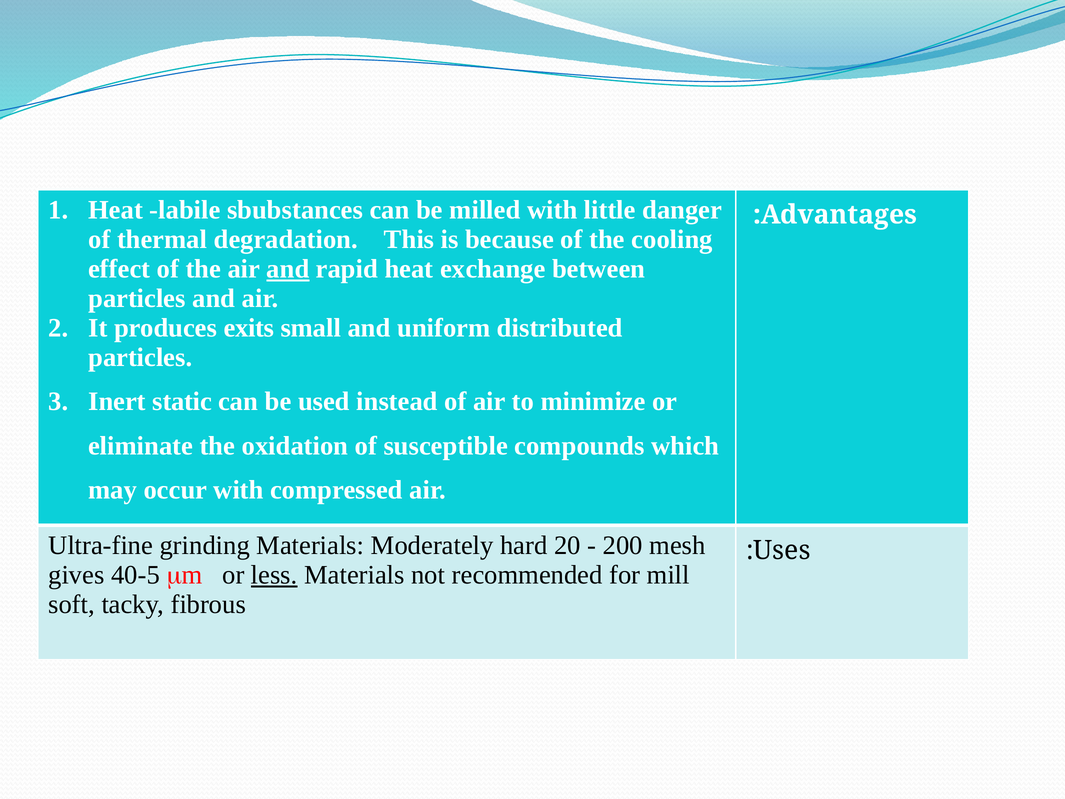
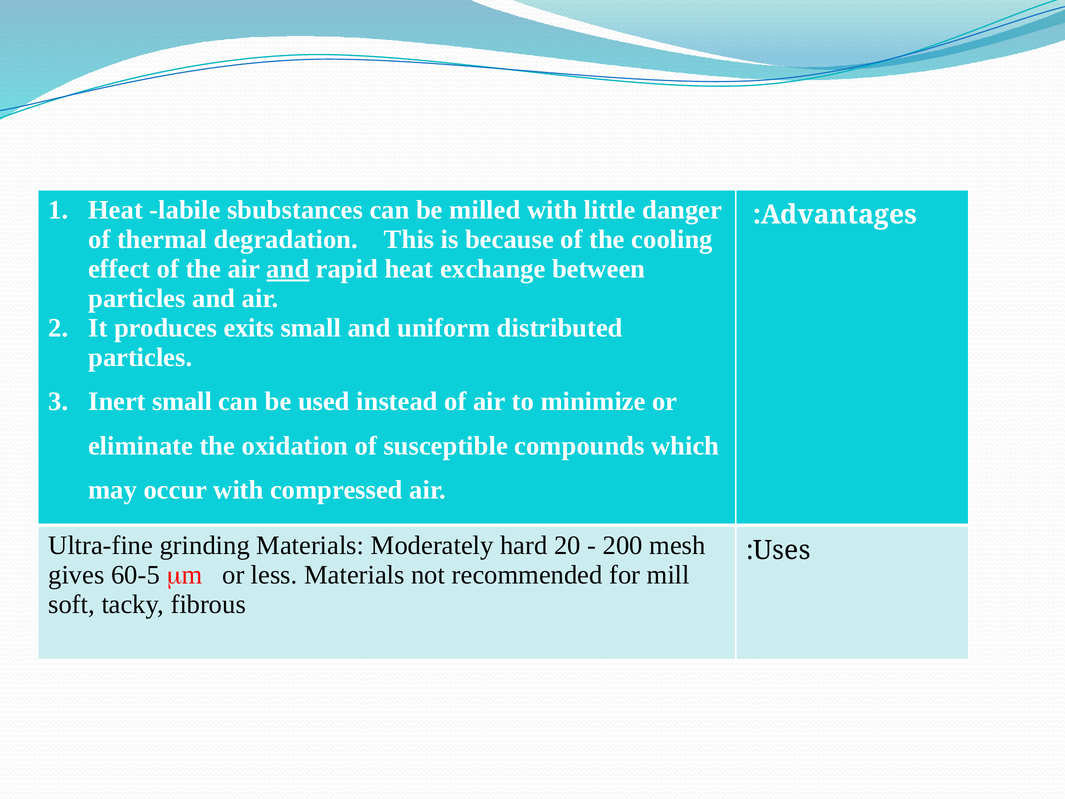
Inert static: static -> small
40-5: 40-5 -> 60-5
less underline: present -> none
